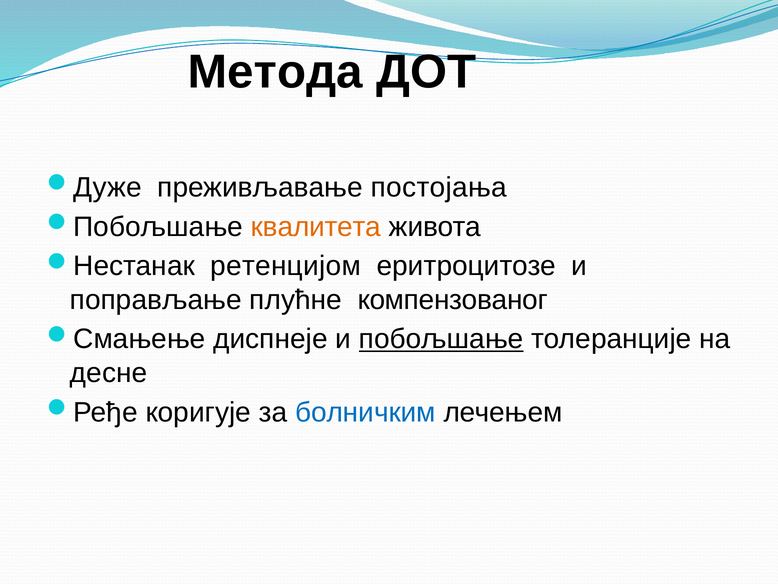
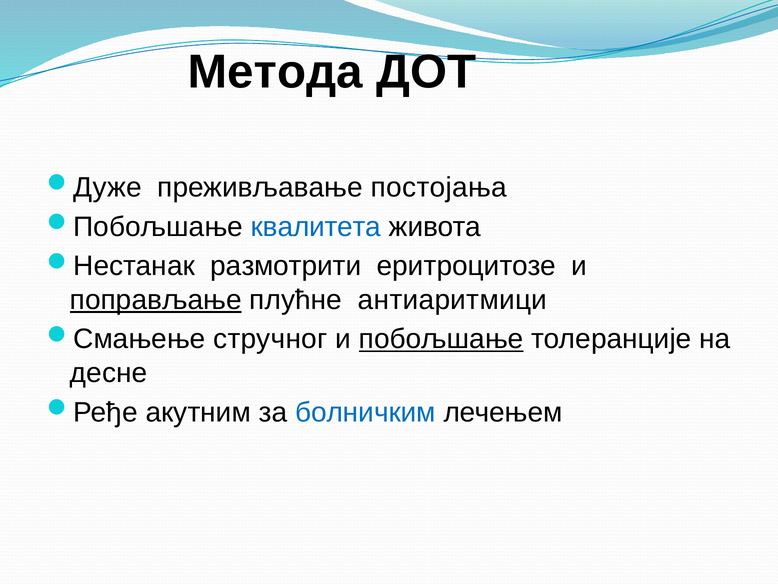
квалитета colour: orange -> blue
ретенцијом: ретенцијом -> размотрити
поправљање underline: none -> present
компензованог: компензованог -> антиаритмици
диспнеје: диспнеје -> стручног
коригује: коригује -> акутним
